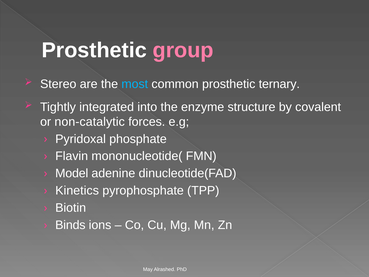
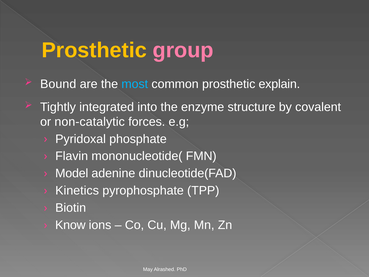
Prosthetic at (94, 50) colour: white -> yellow
Stereo: Stereo -> Bound
ternary: ternary -> explain
Binds: Binds -> Know
